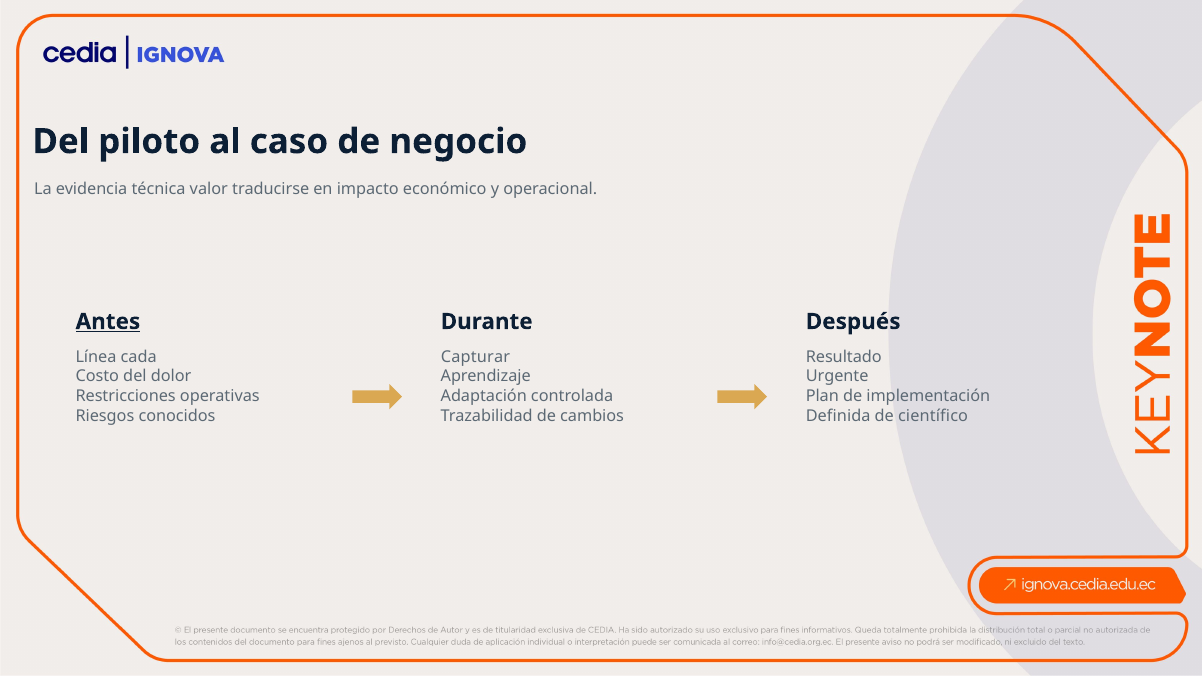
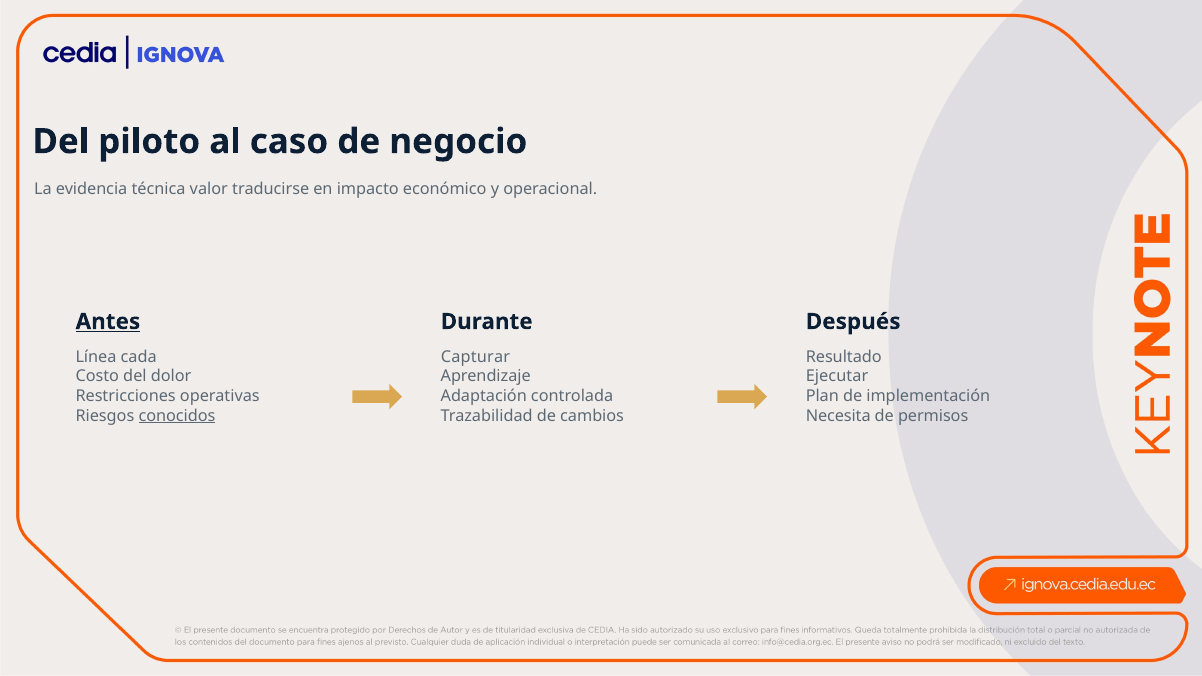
Urgente: Urgente -> Ejecutar
conocidos underline: none -> present
Definida: Definida -> Necesita
científico: científico -> permisos
